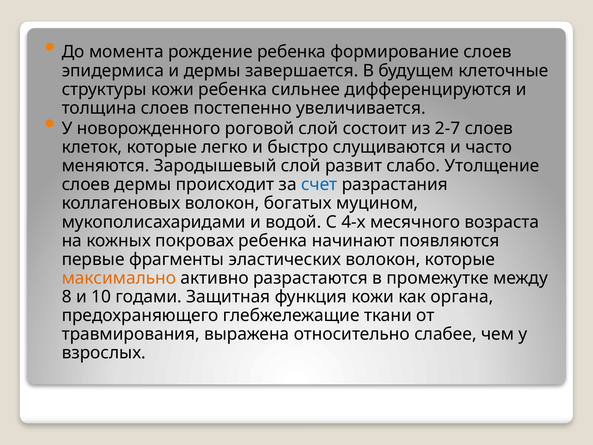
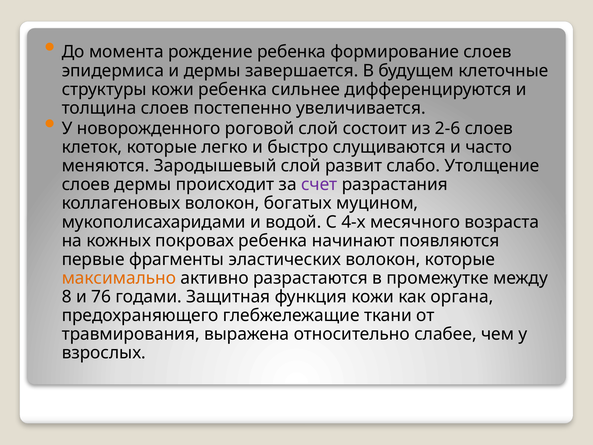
2-7: 2-7 -> 2-6
счет colour: blue -> purple
10: 10 -> 76
